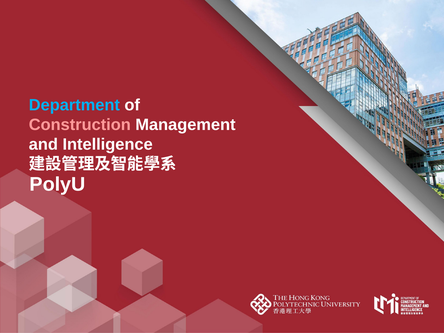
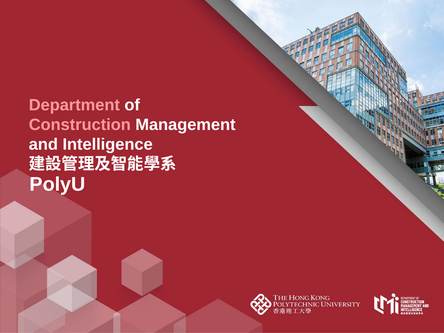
Department colour: light blue -> pink
